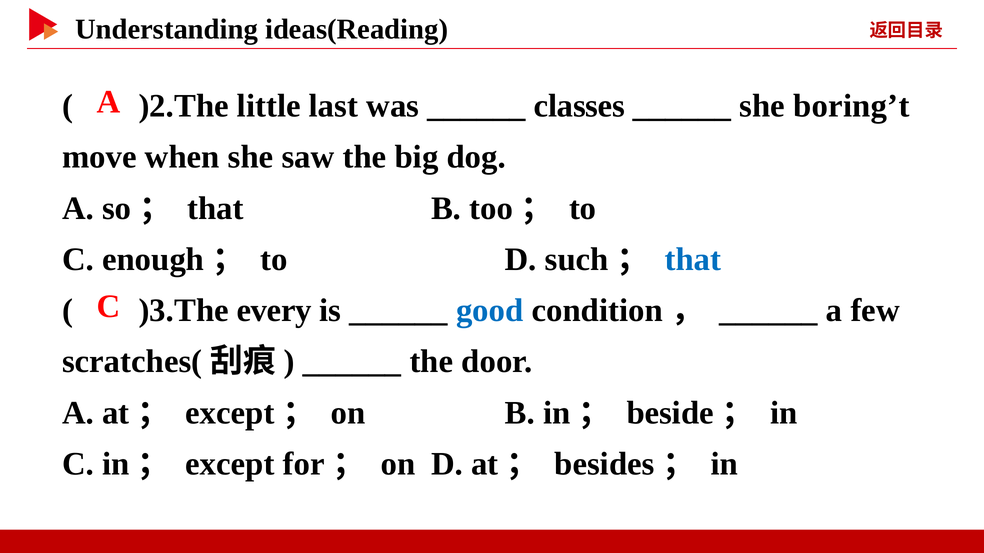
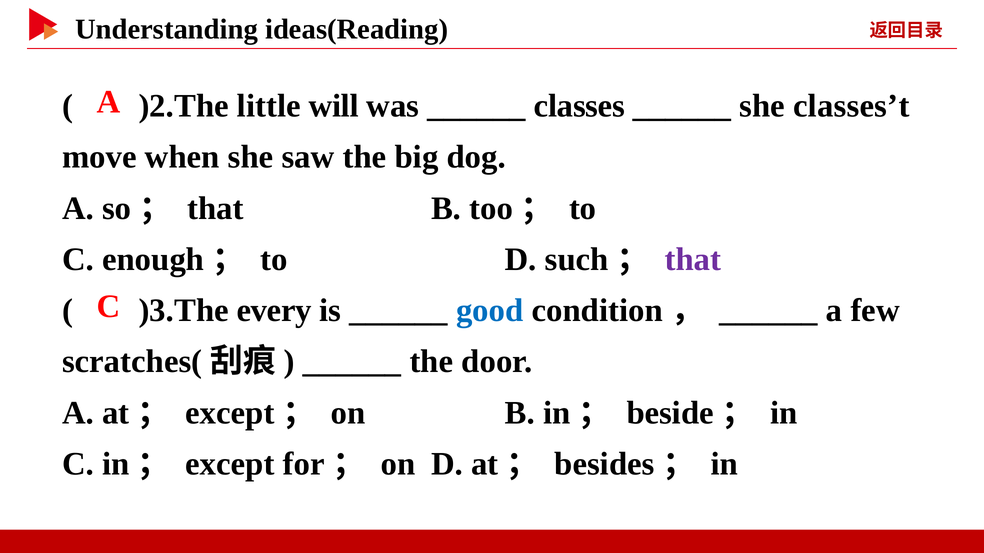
last: last -> will
boring’t: boring’t -> classes’t
that at (693, 260) colour: blue -> purple
